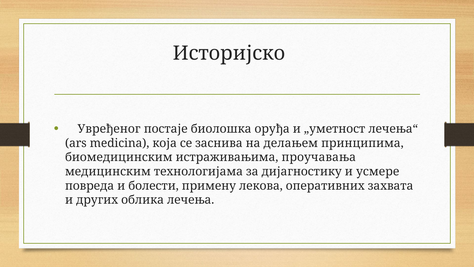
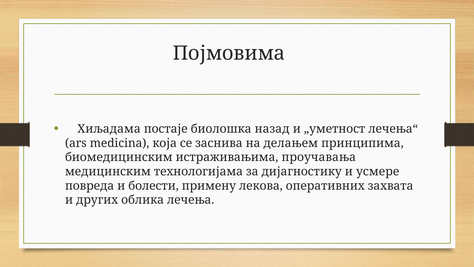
Историјско: Историјско -> Појмовима
Увређеног: Увређеног -> Хиљадама
оруђа: оруђа -> назад
